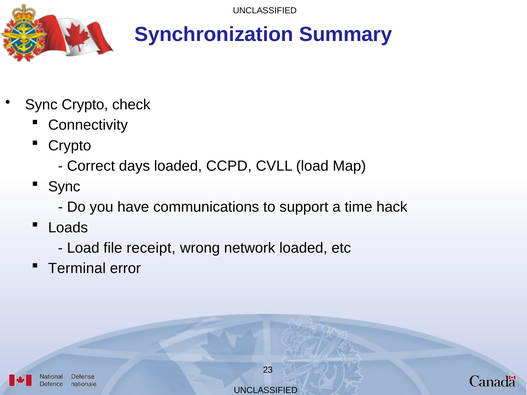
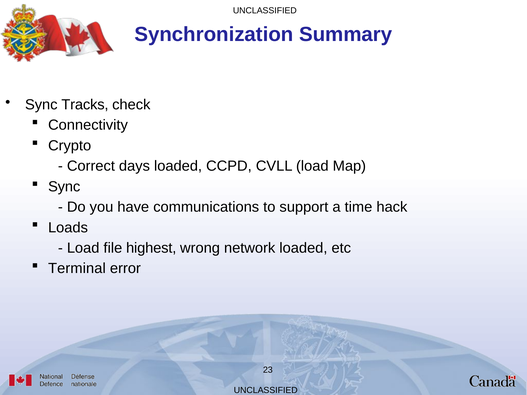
Sync Crypto: Crypto -> Tracks
receipt: receipt -> highest
